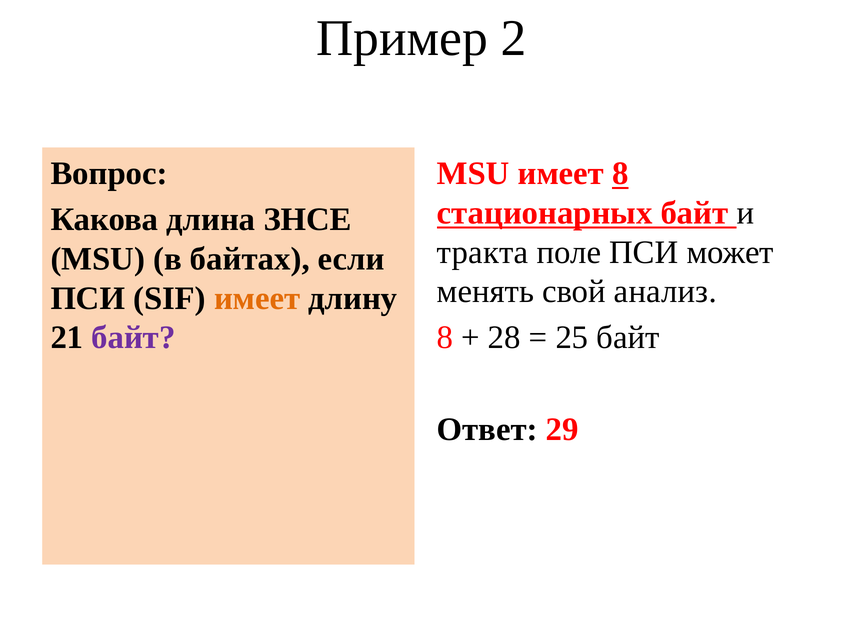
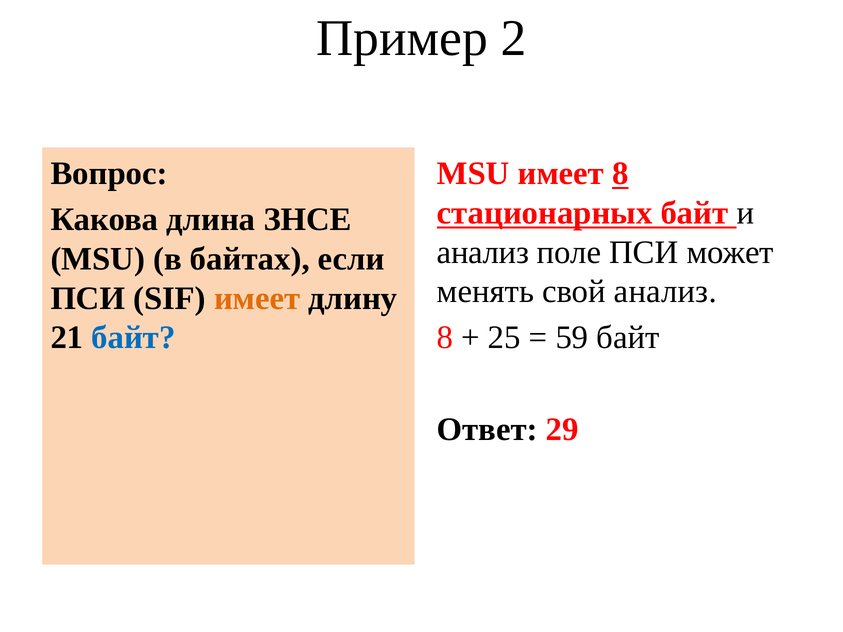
тракта at (483, 252): тракта -> анализ
байт at (133, 338) colour: purple -> blue
28: 28 -> 25
25: 25 -> 59
